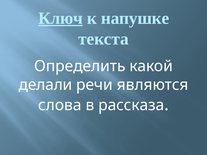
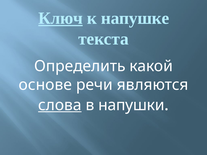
делали: делали -> основе
слова underline: none -> present
рассказа: рассказа -> напушки
